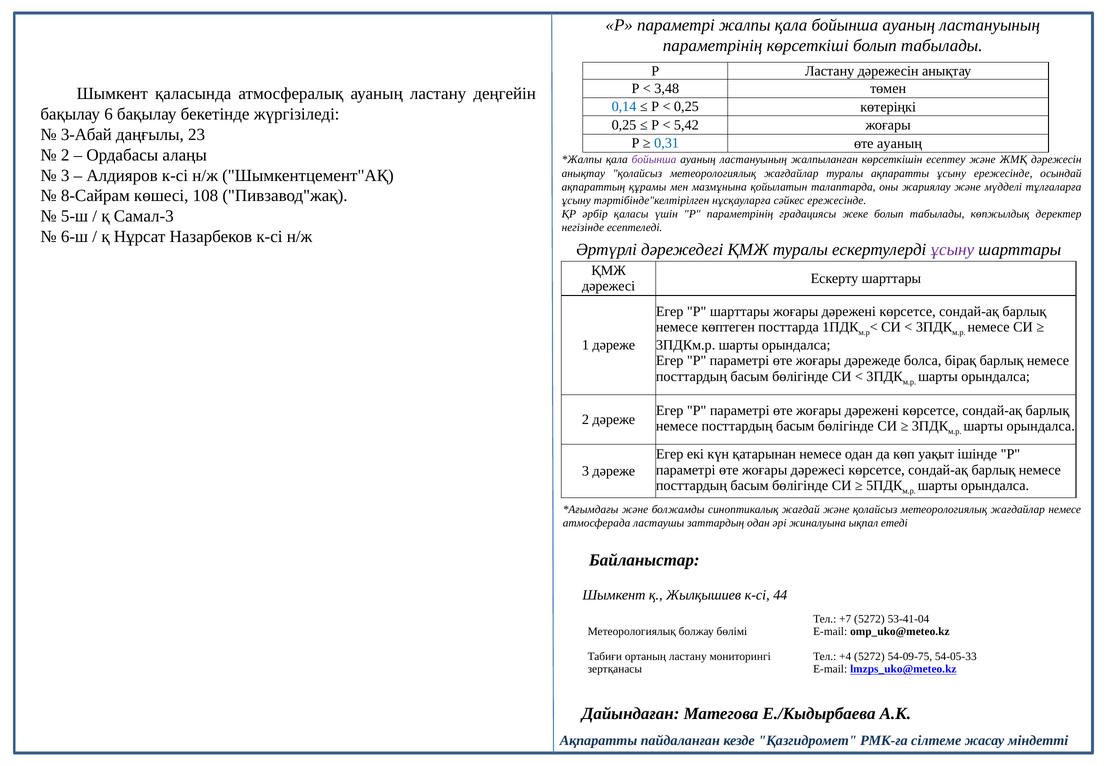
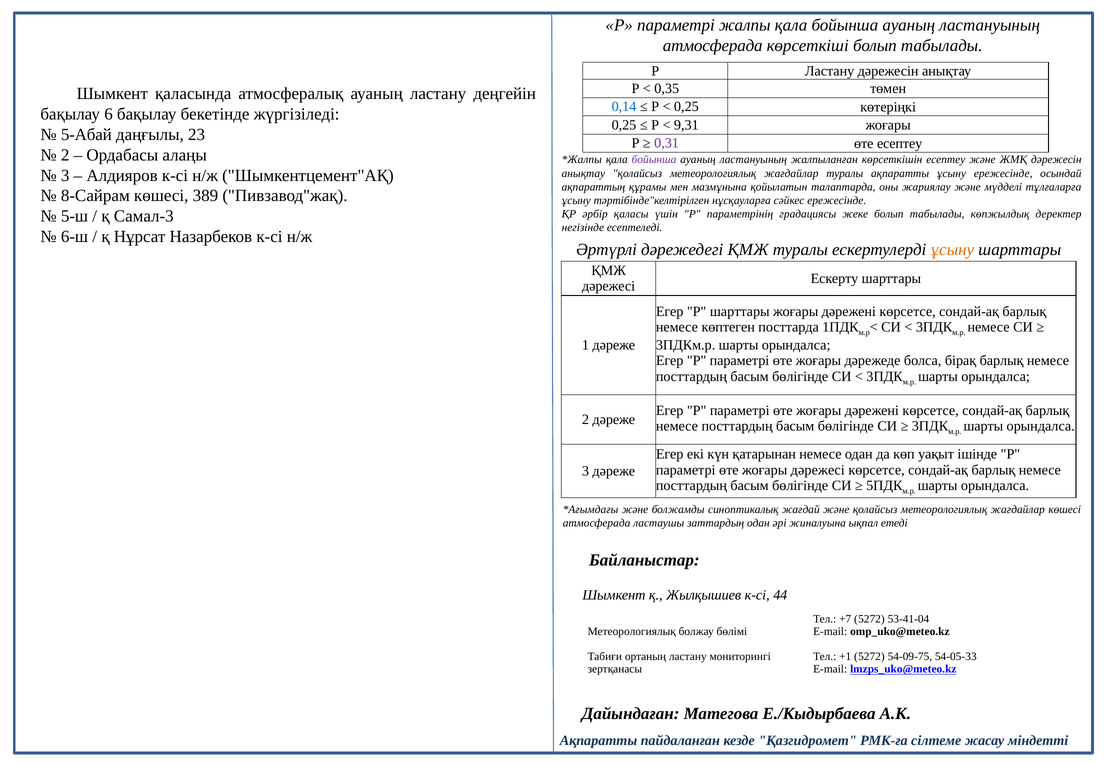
параметрінің at (713, 46): параметрінің -> атмосферада
3,48: 3,48 -> 0,35
5,42: 5,42 -> 9,31
3-Абай: 3-Абай -> 5-Абай
0,31 colour: blue -> purple
өте ауаның: ауаның -> есептеу
108: 108 -> 389
ұсыну at (952, 250) colour: purple -> orange
жағдайлар немесе: немесе -> көшесі
+4: +4 -> +1
